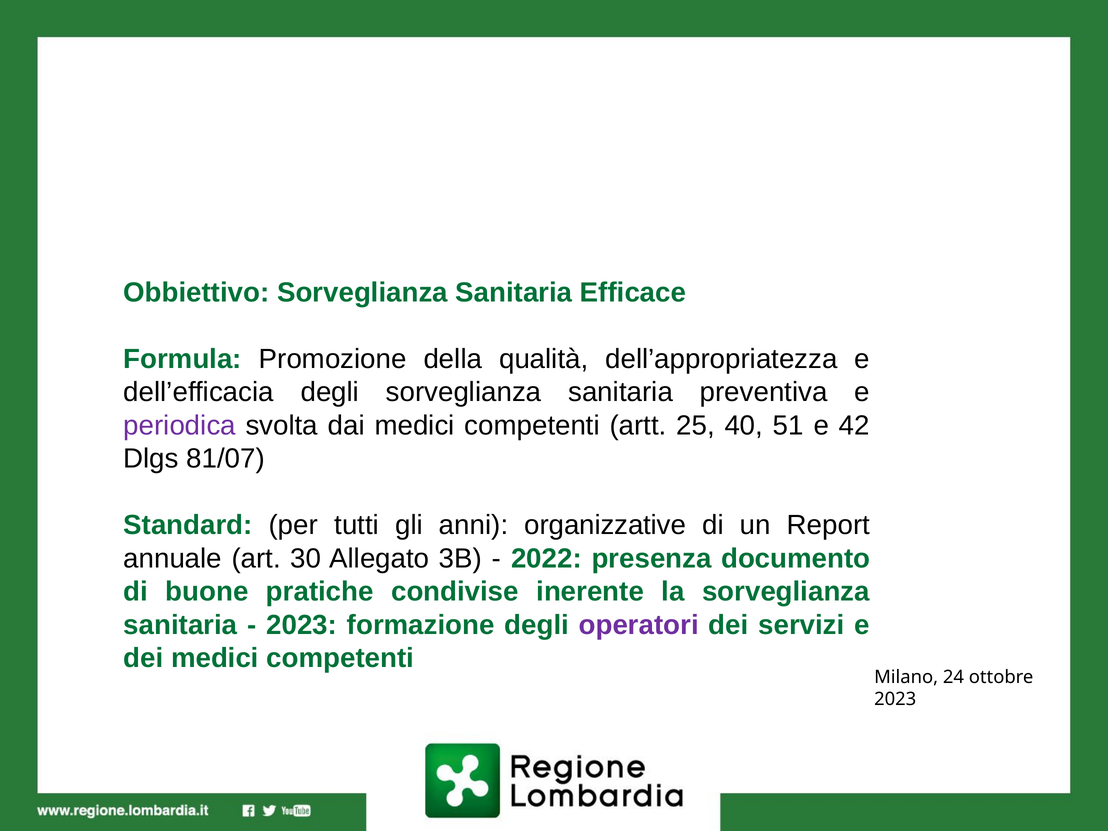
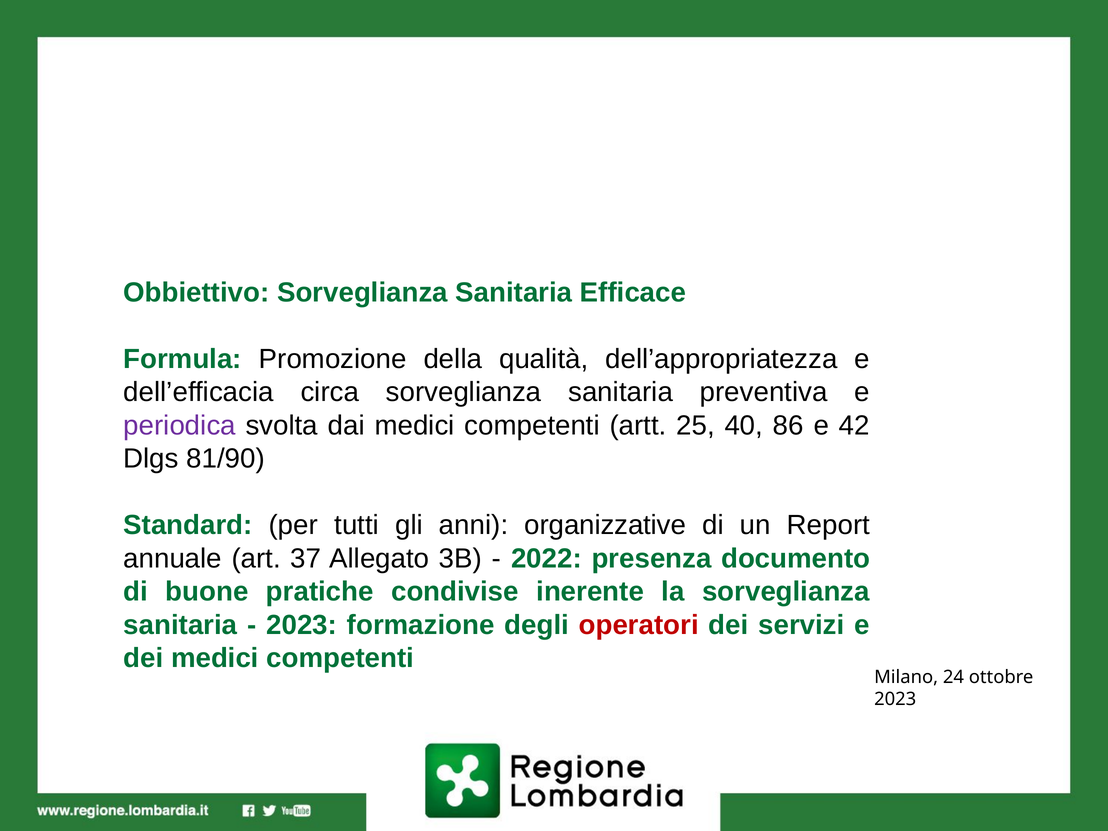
dell’efficacia degli: degli -> circa
51: 51 -> 86
81/07: 81/07 -> 81/90
30: 30 -> 37
operatori colour: purple -> red
